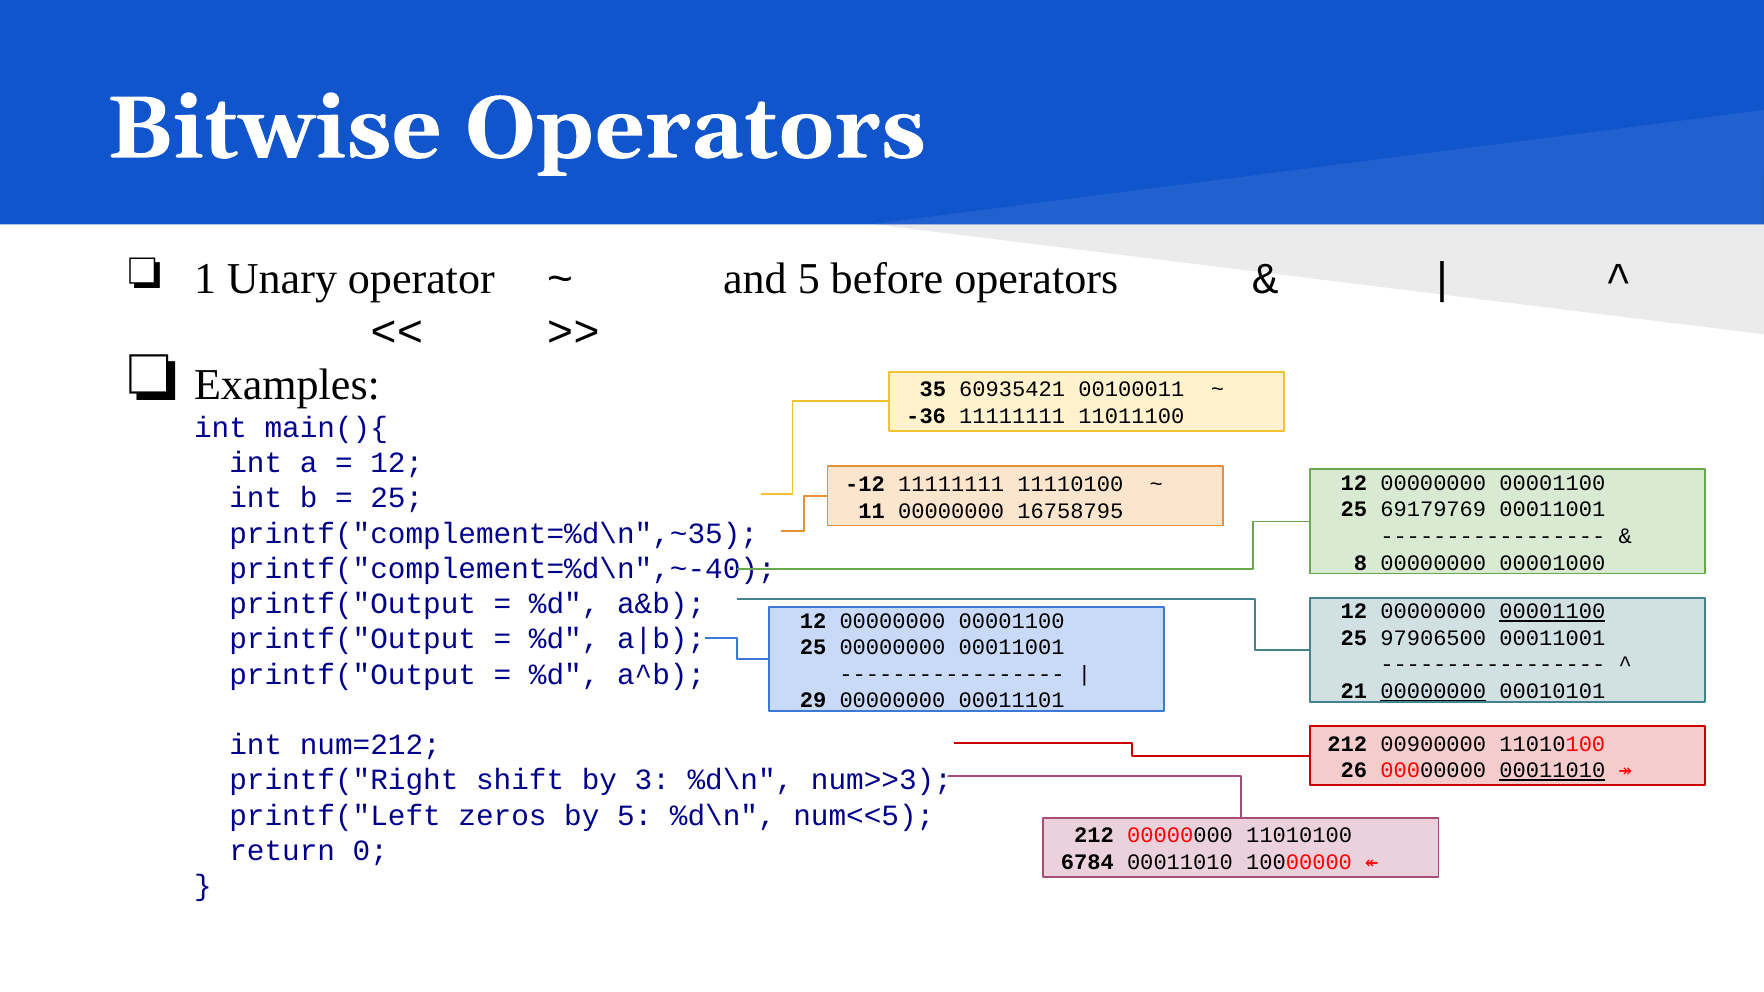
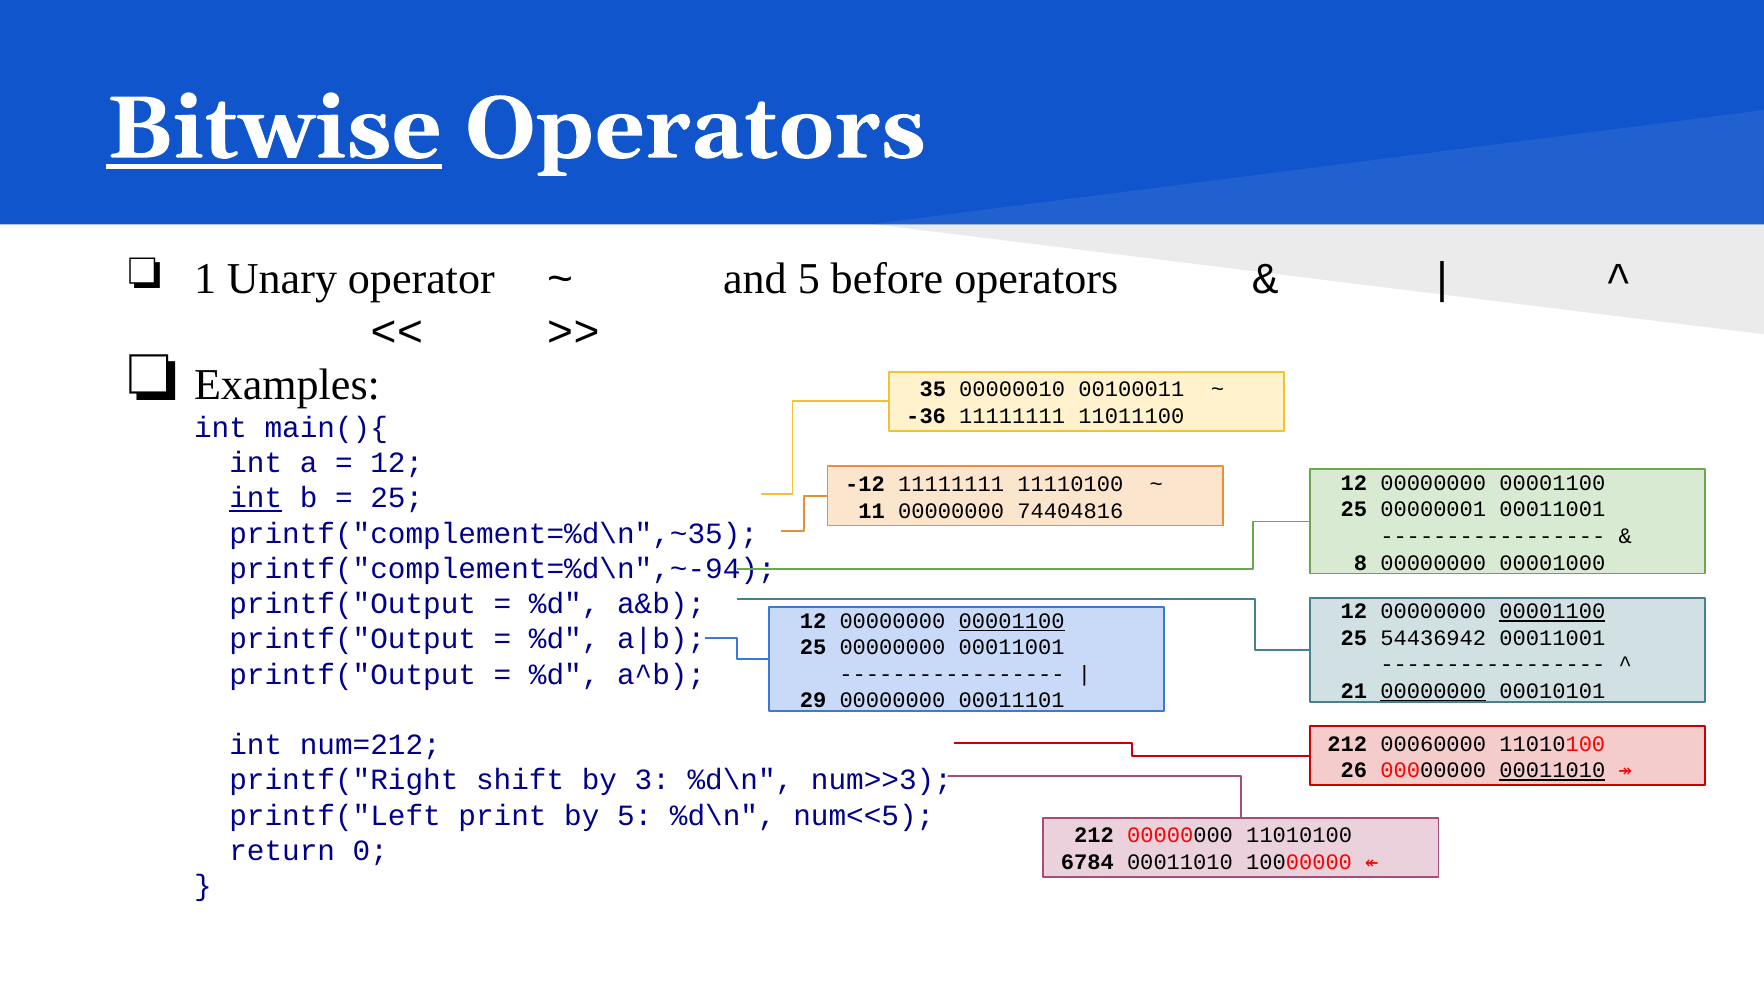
Bitwise underline: none -> present
60935421: 60935421 -> 00000010
int at (256, 498) underline: none -> present
69179769: 69179769 -> 00000001
16758795: 16758795 -> 74404816
printf("complement=%d\n",~-40: printf("complement=%d\n",~-40 -> printf("complement=%d\n",~-94
00001100 at (1012, 621) underline: none -> present
97906500: 97906500 -> 54436942
00900000: 00900000 -> 00060000
zeros: zeros -> print
